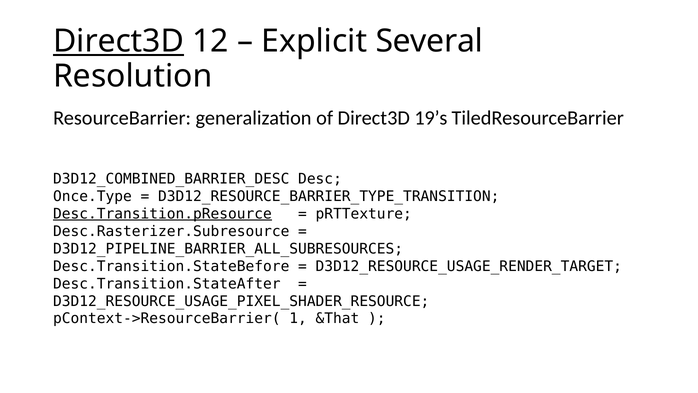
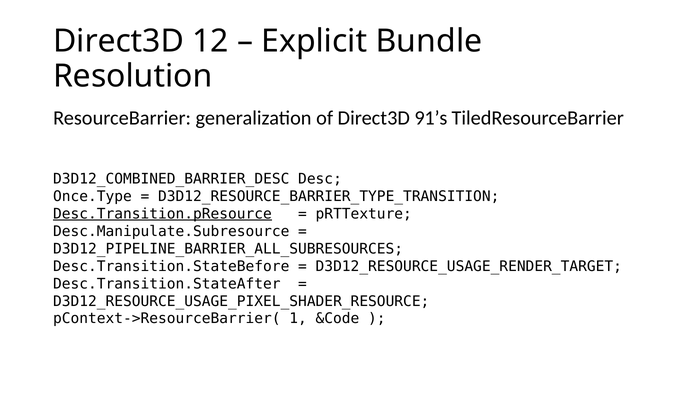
Direct3D at (119, 41) underline: present -> none
Several: Several -> Bundle
19’s: 19’s -> 91’s
Desc.Rasterizer.Subresource: Desc.Rasterizer.Subresource -> Desc.Manipulate.Subresource
&That: &That -> &Code
